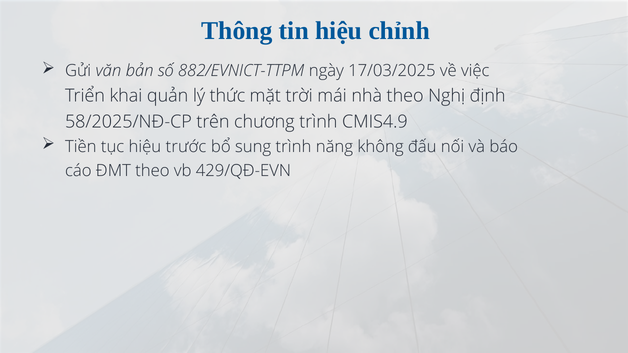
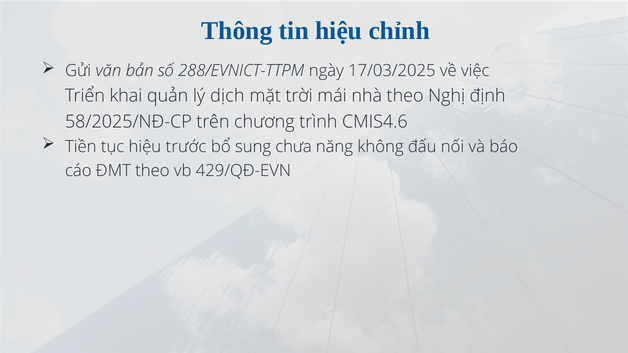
882/EVNICT-TTPM: 882/EVNICT-TTPM -> 288/EVNICT-TTPM
thức: thức -> dịch
CMIS4.9: CMIS4.9 -> CMIS4.6
sung trình: trình -> chưa
